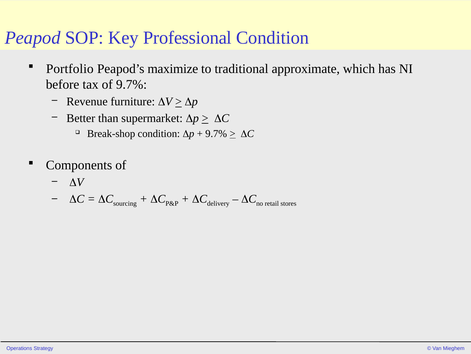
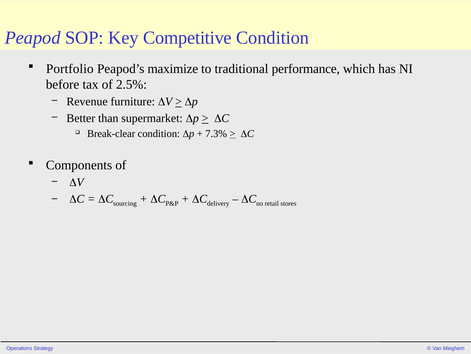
Professional: Professional -> Competitive
approximate: approximate -> performance
of 9.7%: 9.7% -> 2.5%
Break-shop: Break-shop -> Break-clear
9.7% at (216, 133): 9.7% -> 7.3%
